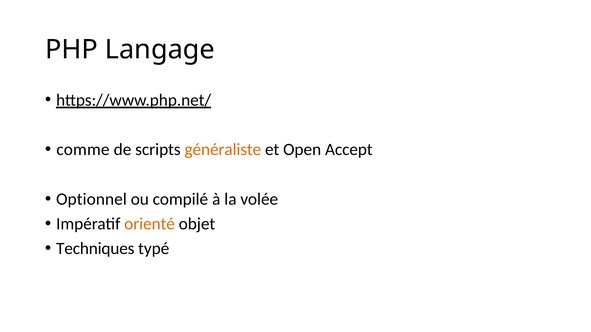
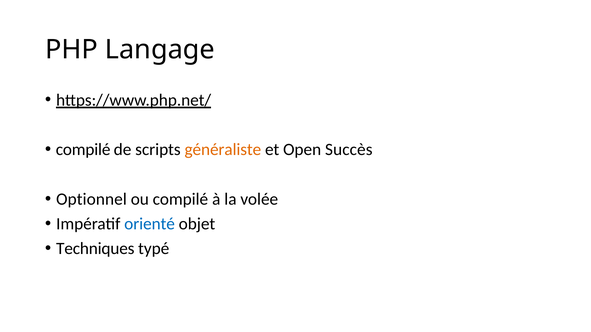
comme at (83, 150): comme -> compilé
Accept: Accept -> Succès
orienté colour: orange -> blue
